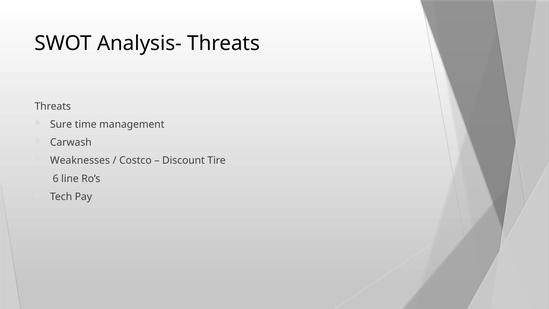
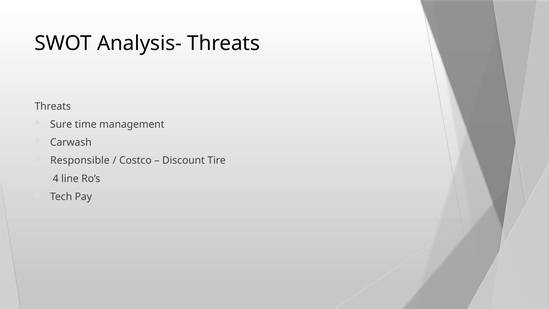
Weaknesses: Weaknesses -> Responsible
6: 6 -> 4
